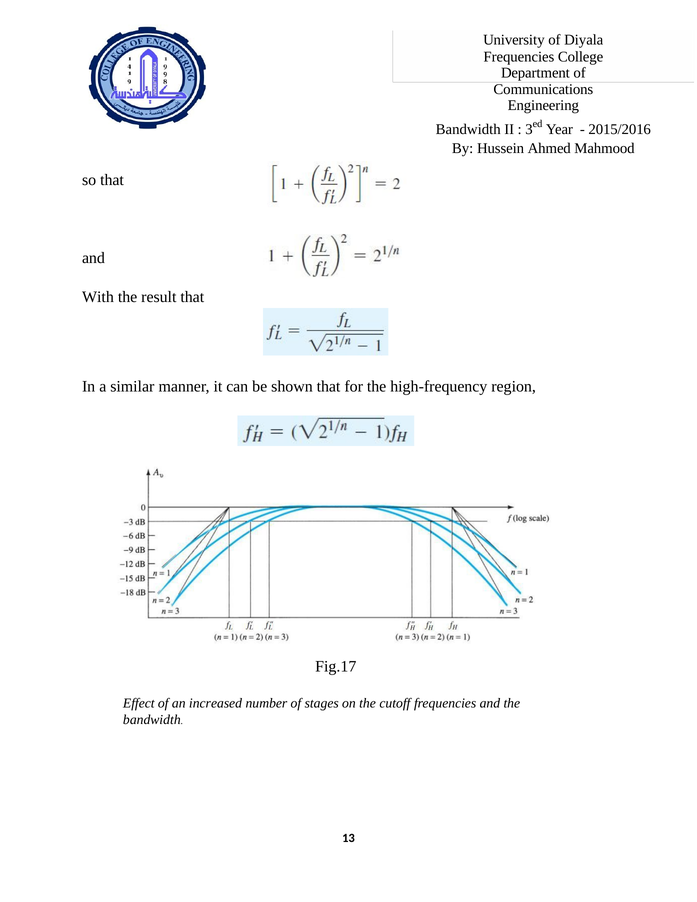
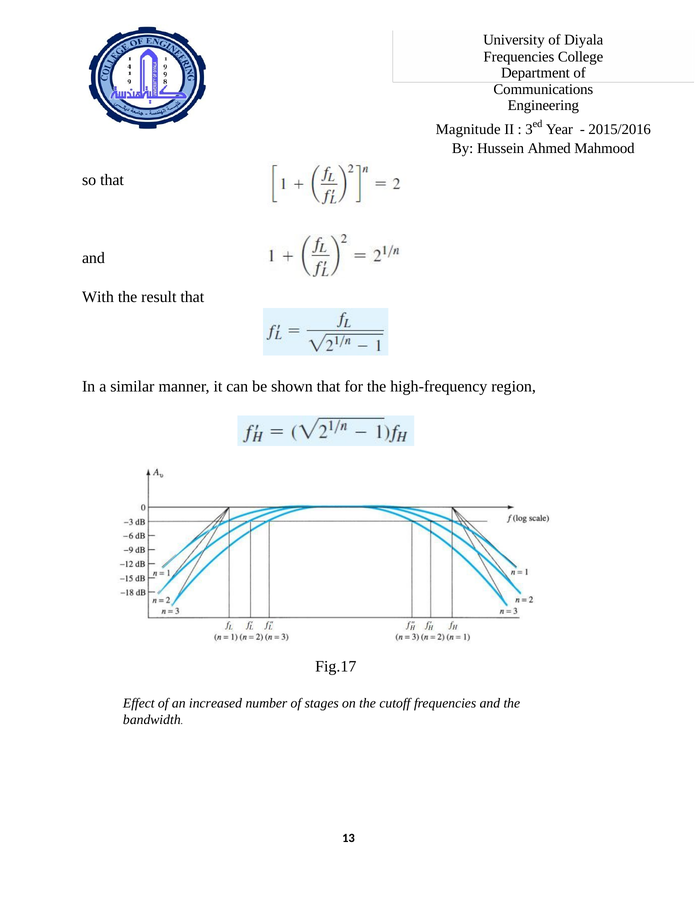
Bandwidth at (468, 129): Bandwidth -> Magnitude
